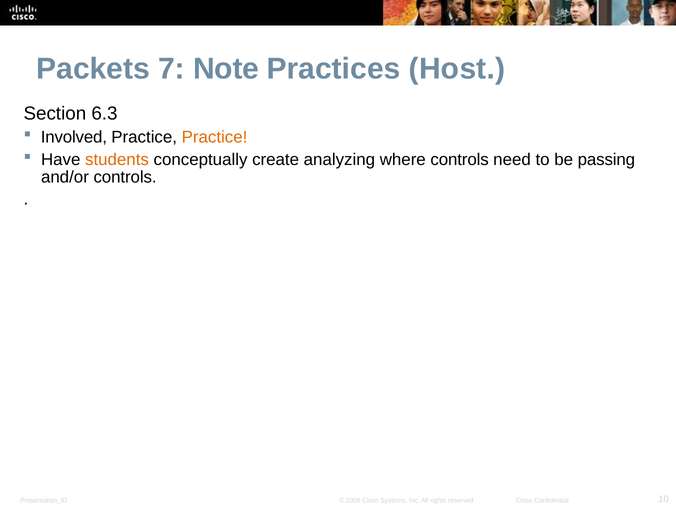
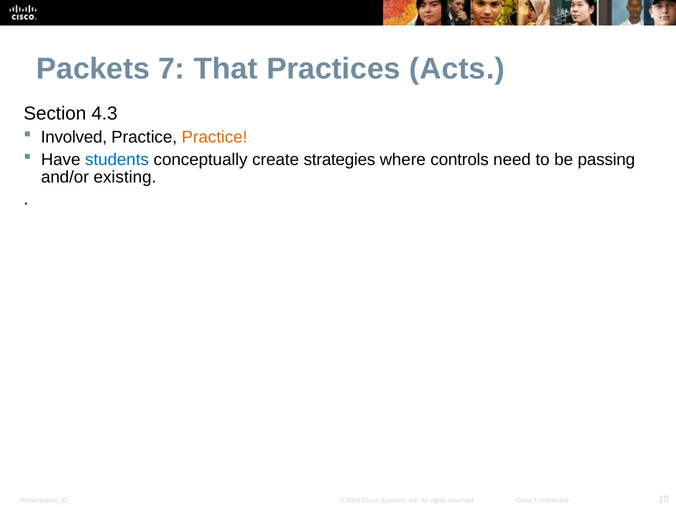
Note: Note -> That
Host: Host -> Acts
6.3: 6.3 -> 4.3
students colour: orange -> blue
analyzing: analyzing -> strategies
and/or controls: controls -> existing
